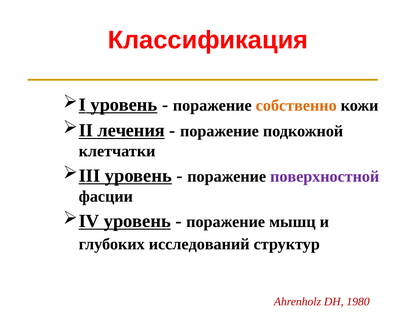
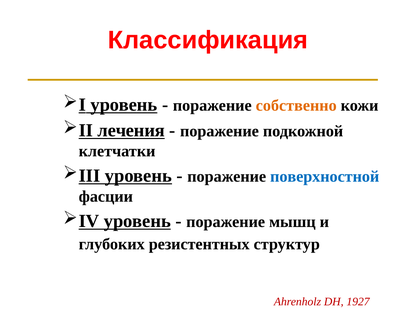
поверхностной colour: purple -> blue
исследований: исследований -> резистентных
1980: 1980 -> 1927
